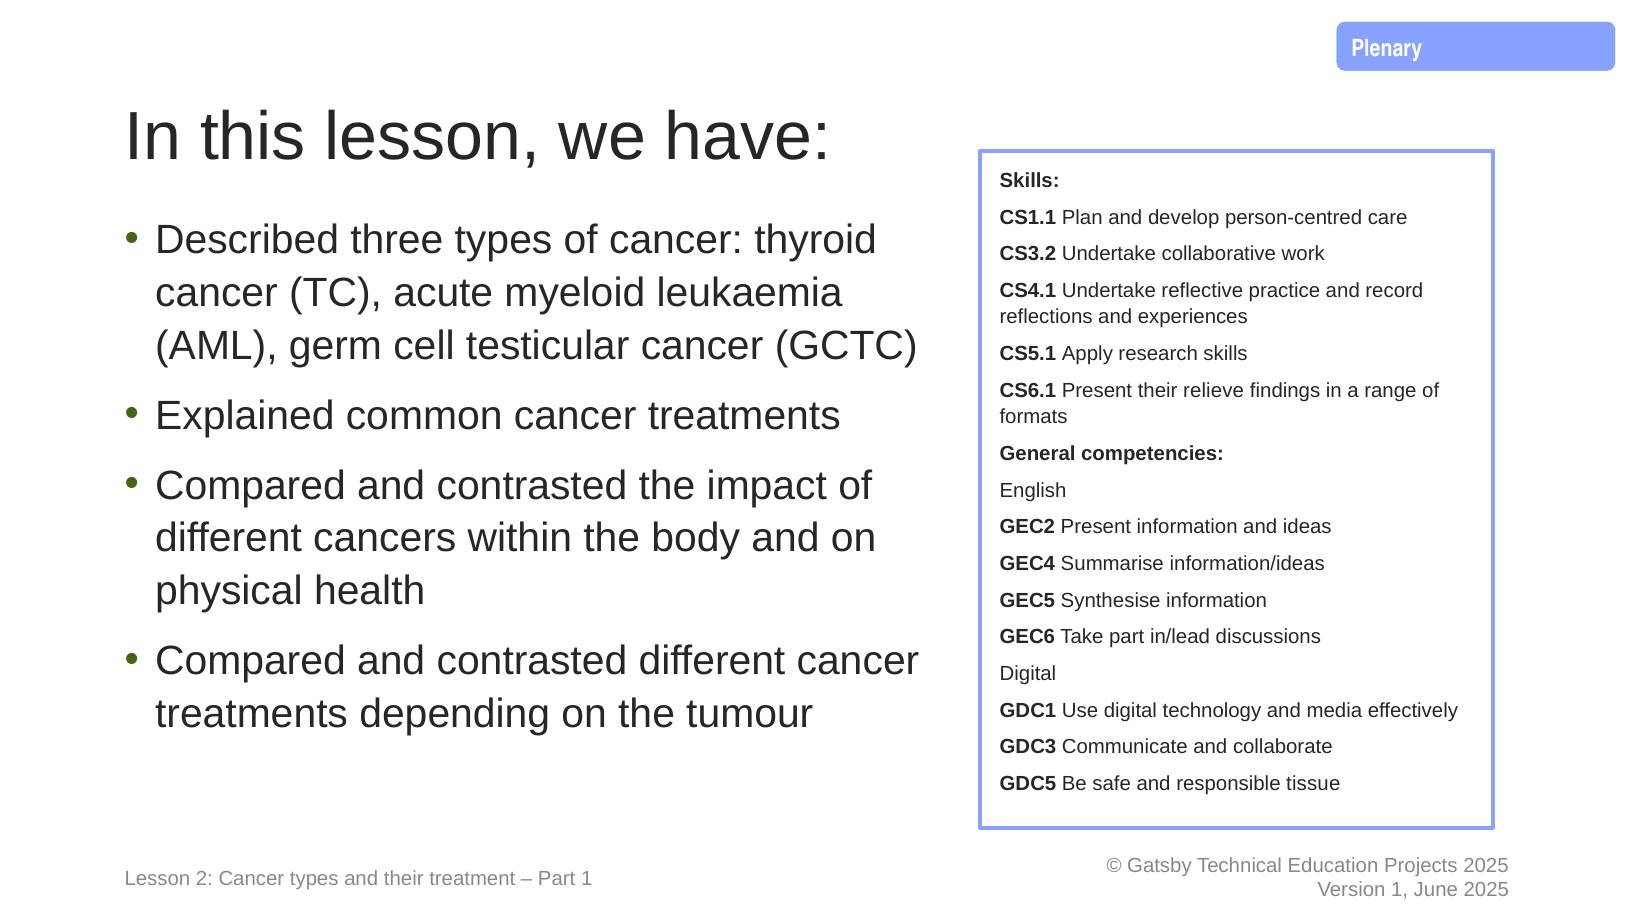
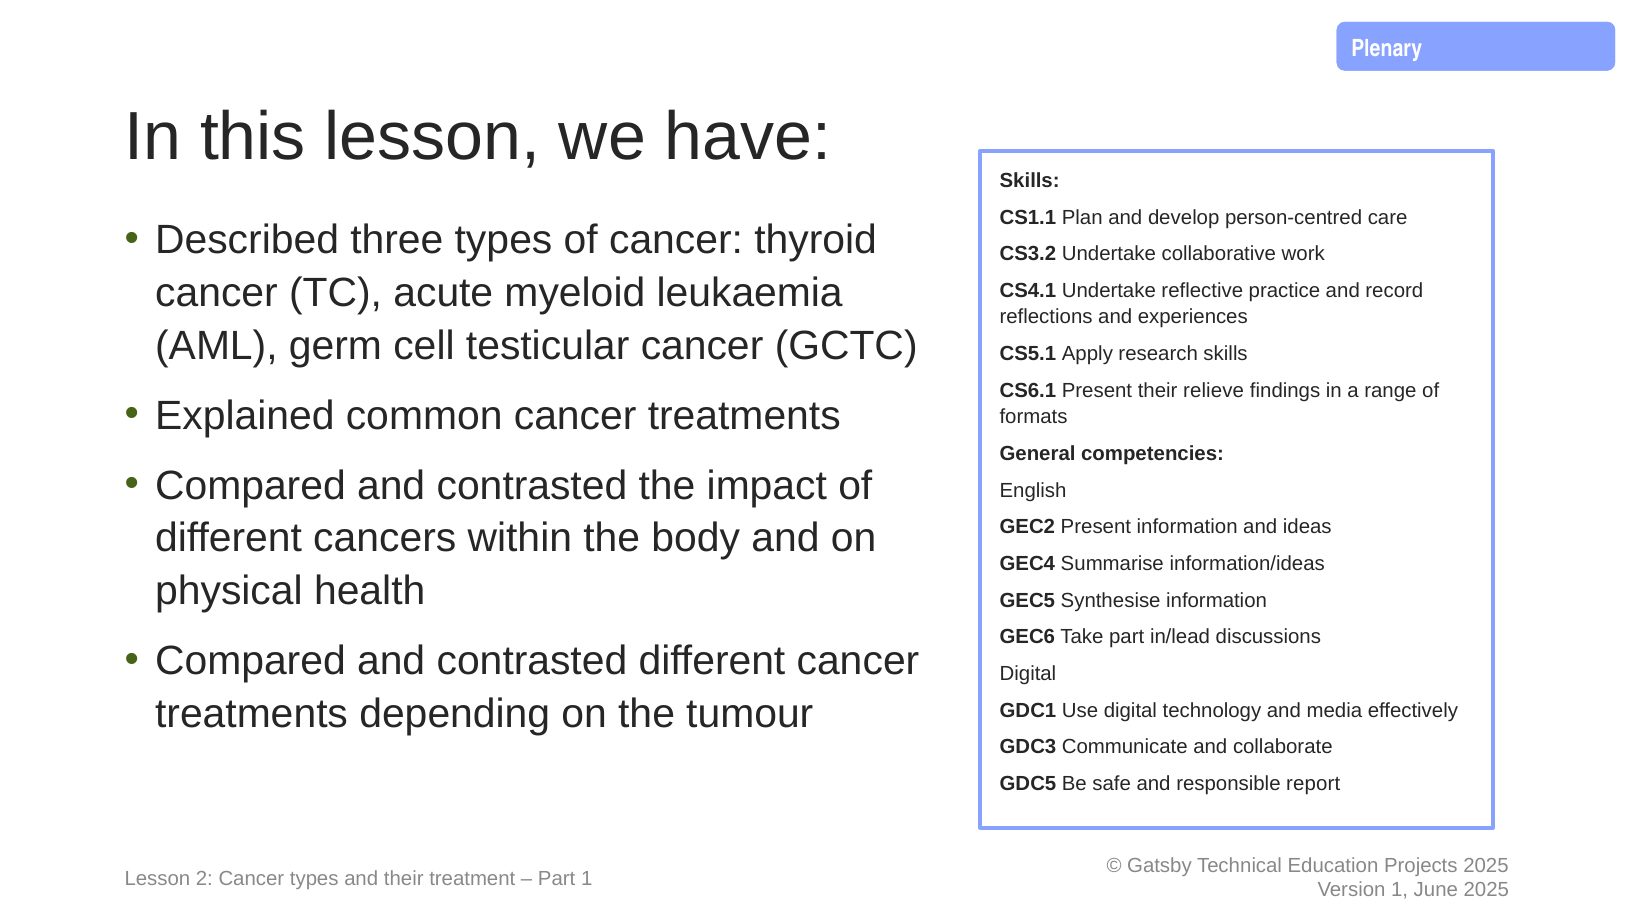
tissue: tissue -> report
